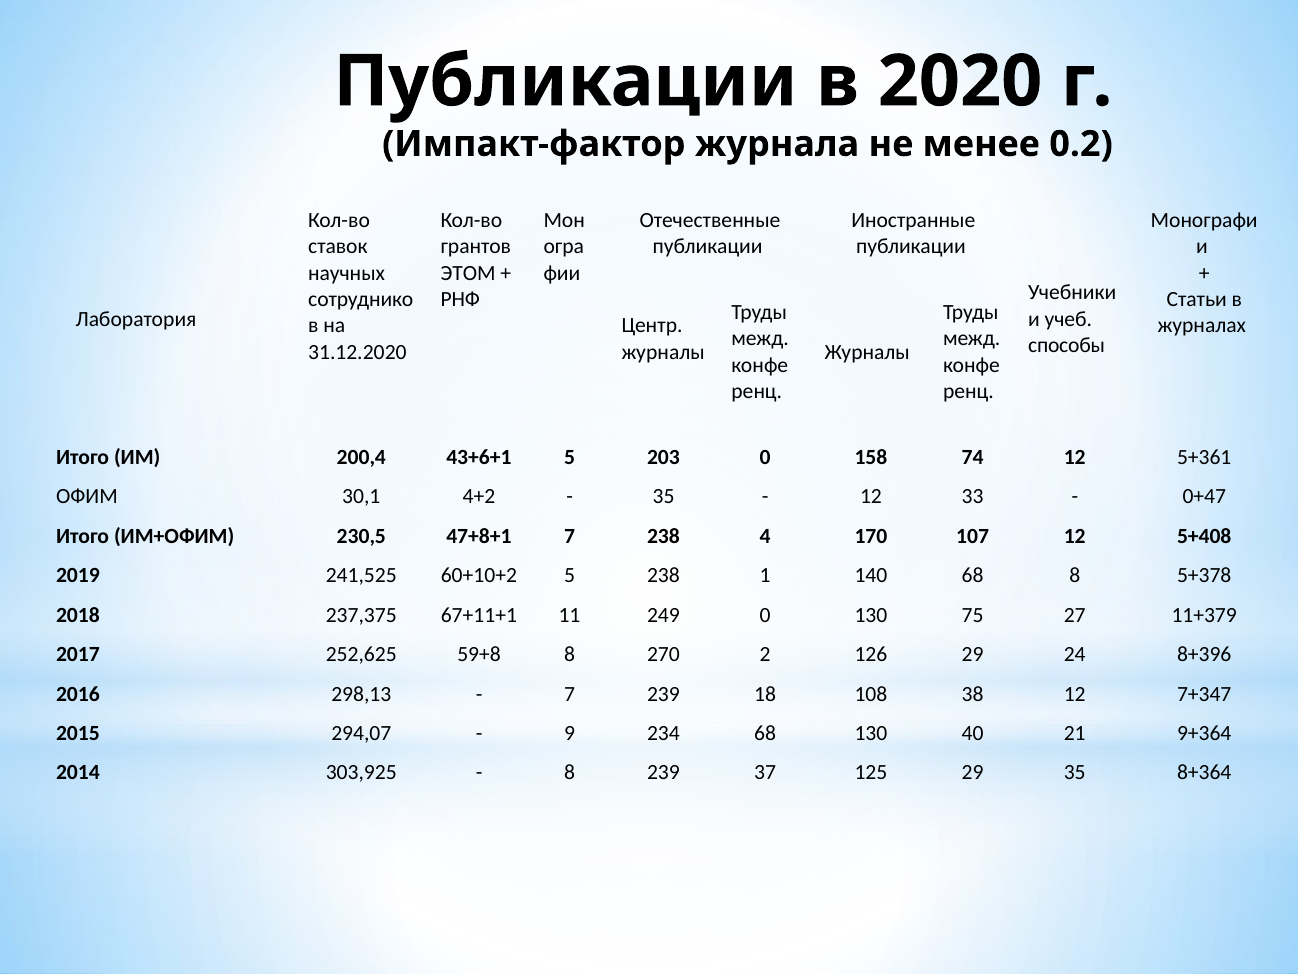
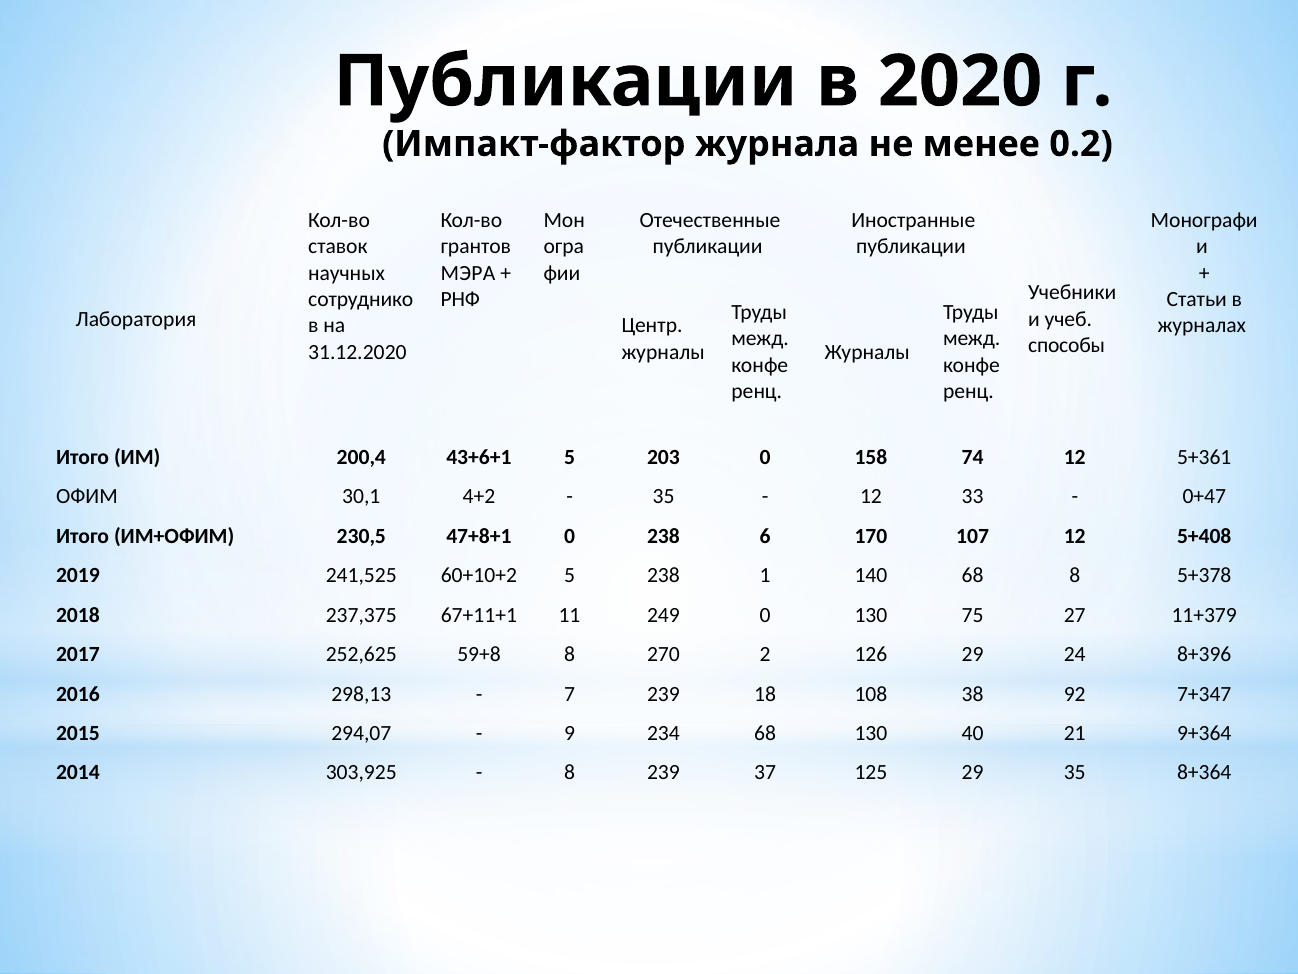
ЭТОМ: ЭТОМ -> МЭРА
47+8+1 7: 7 -> 0
4: 4 -> 6
38 12: 12 -> 92
